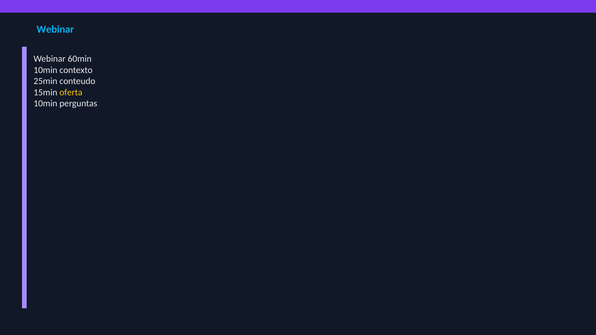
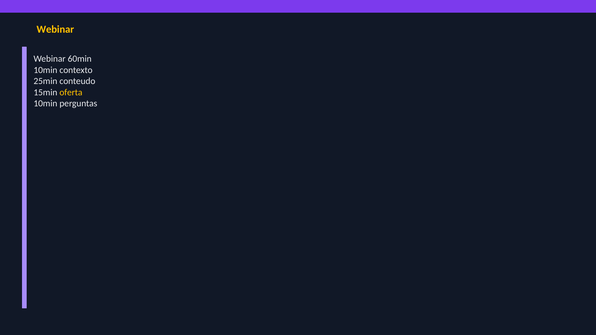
Webinar at (55, 29) colour: light blue -> yellow
